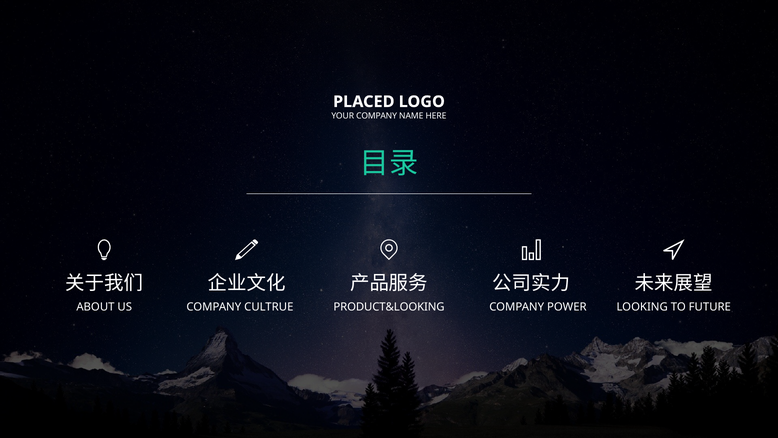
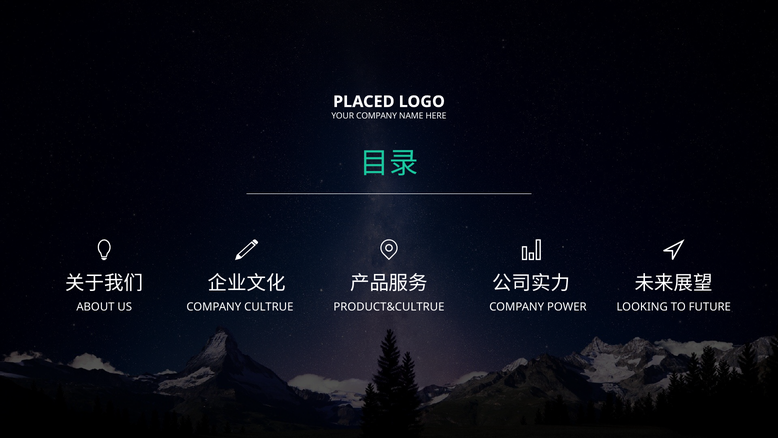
PRODUCT&LOOKING: PRODUCT&LOOKING -> PRODUCT&CULTRUE
